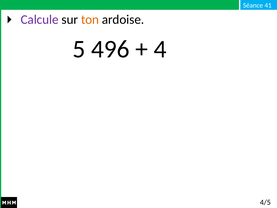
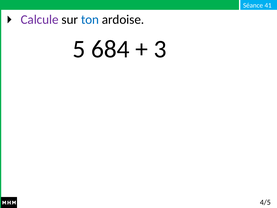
ton colour: orange -> blue
496: 496 -> 684
4: 4 -> 3
